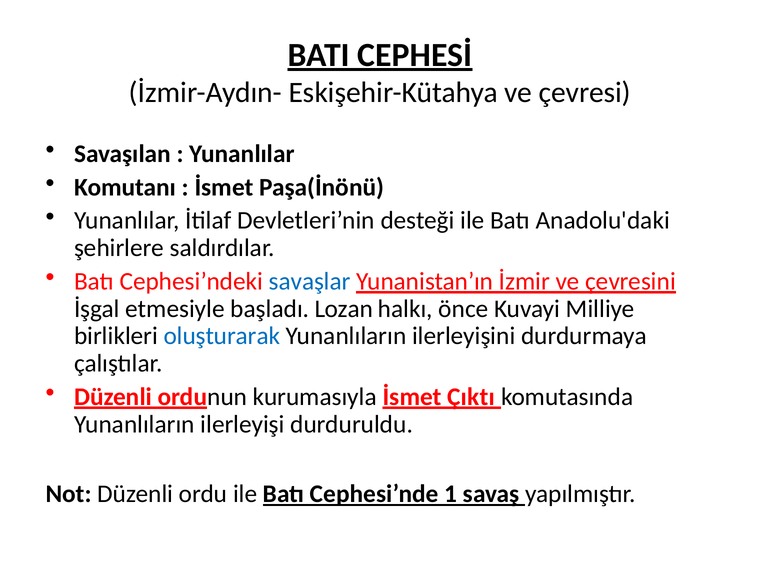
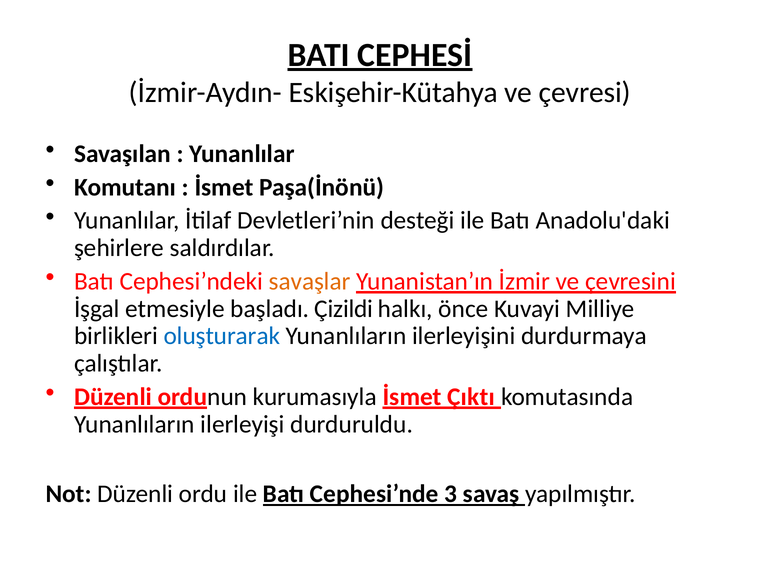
savaşlar colour: blue -> orange
Lozan: Lozan -> Çizildi
1: 1 -> 3
